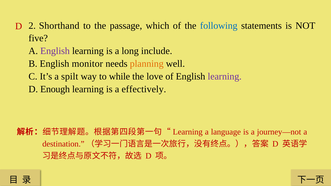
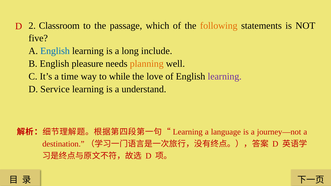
Shorthand: Shorthand -> Classroom
following colour: blue -> orange
English at (55, 51) colour: purple -> blue
monitor: monitor -> pleasure
spilt: spilt -> time
Enough: Enough -> Service
effectively: effectively -> understand
